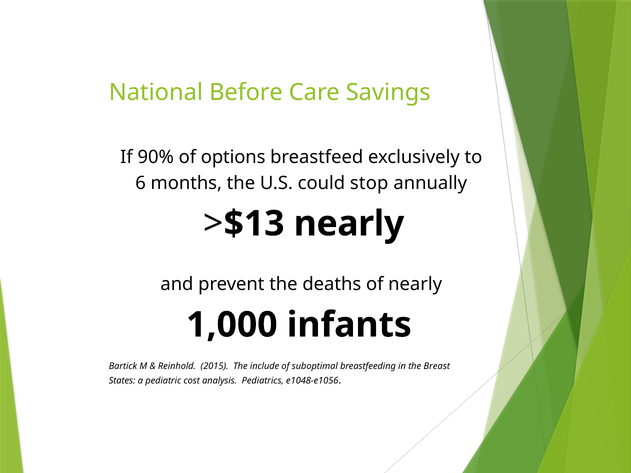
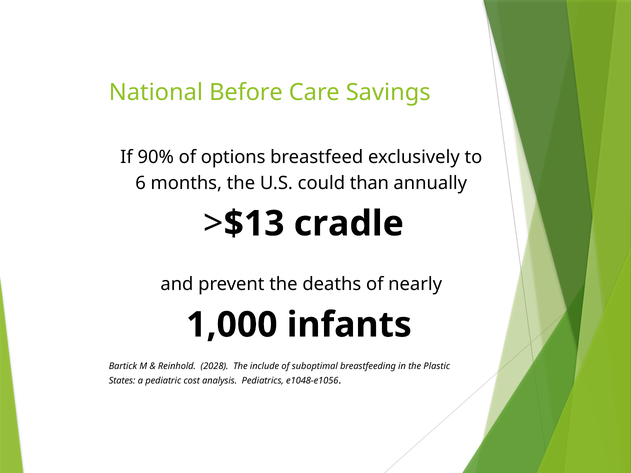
stop: stop -> than
nearly at (349, 224): nearly -> cradle
2015: 2015 -> 2028
Breast: Breast -> Plastic
